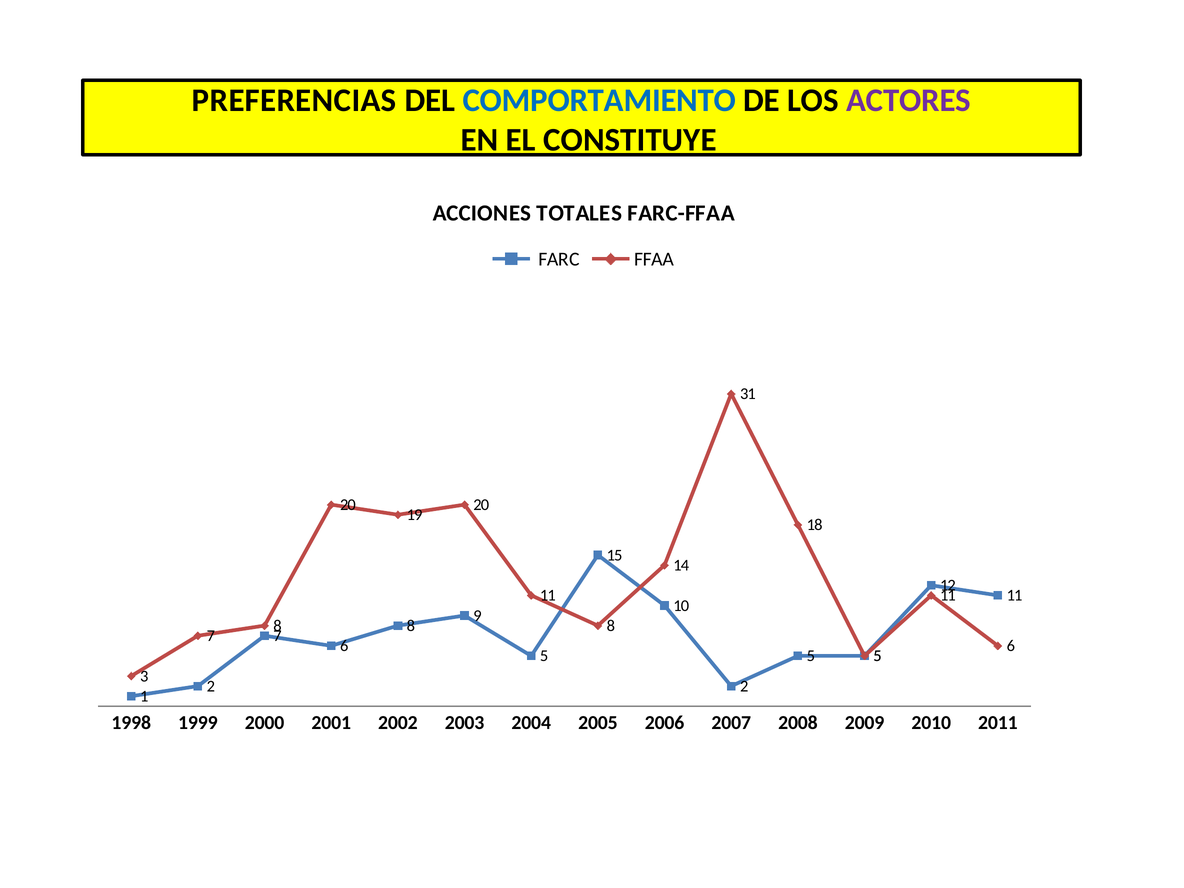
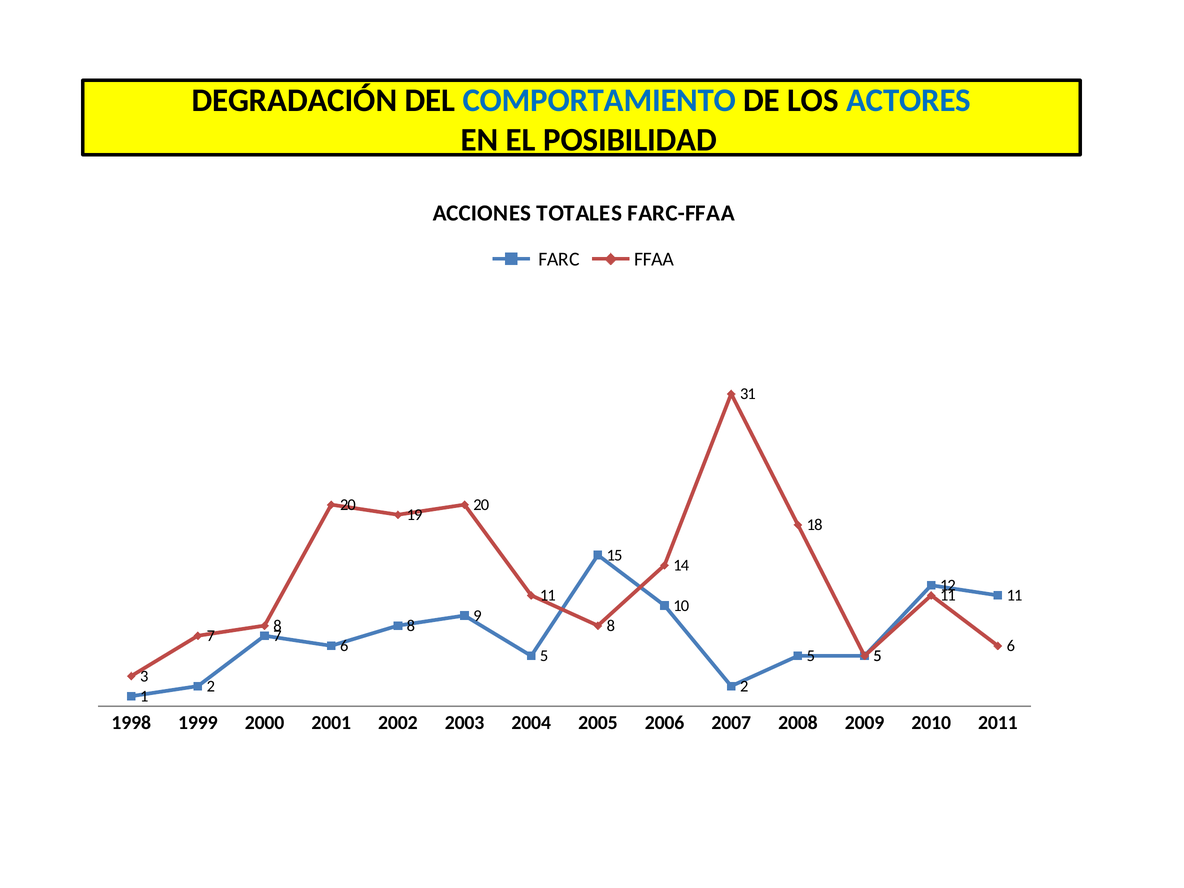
PREFERENCIAS: PREFERENCIAS -> DEGRADACIÓN
ACTORES colour: purple -> blue
CONSTITUYE: CONSTITUYE -> POSIBILIDAD
